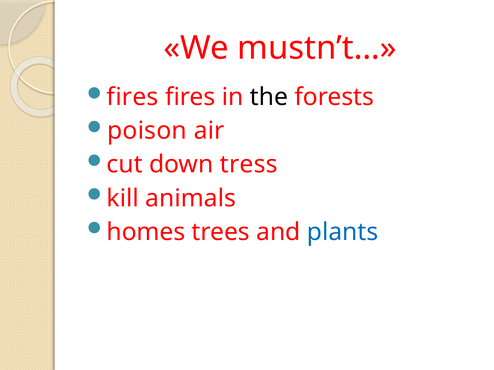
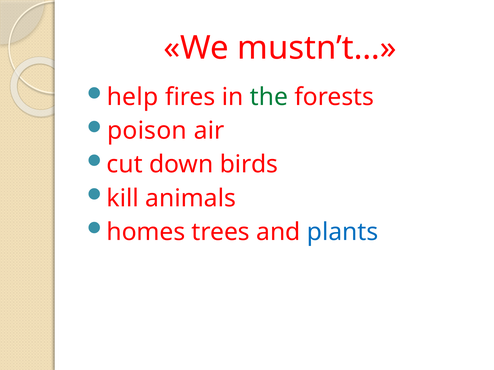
fires at (133, 97): fires -> help
the colour: black -> green
tress: tress -> birds
